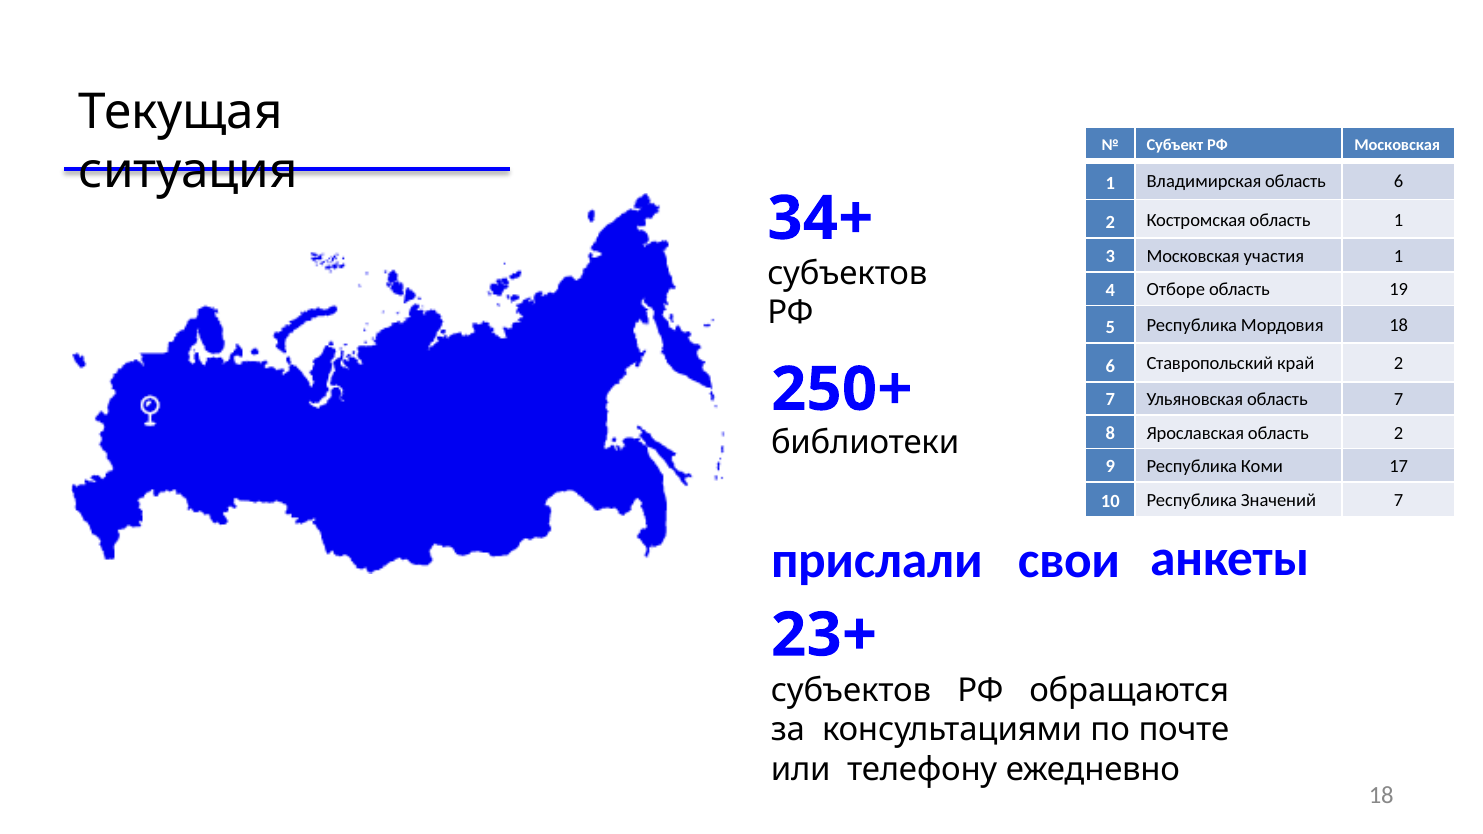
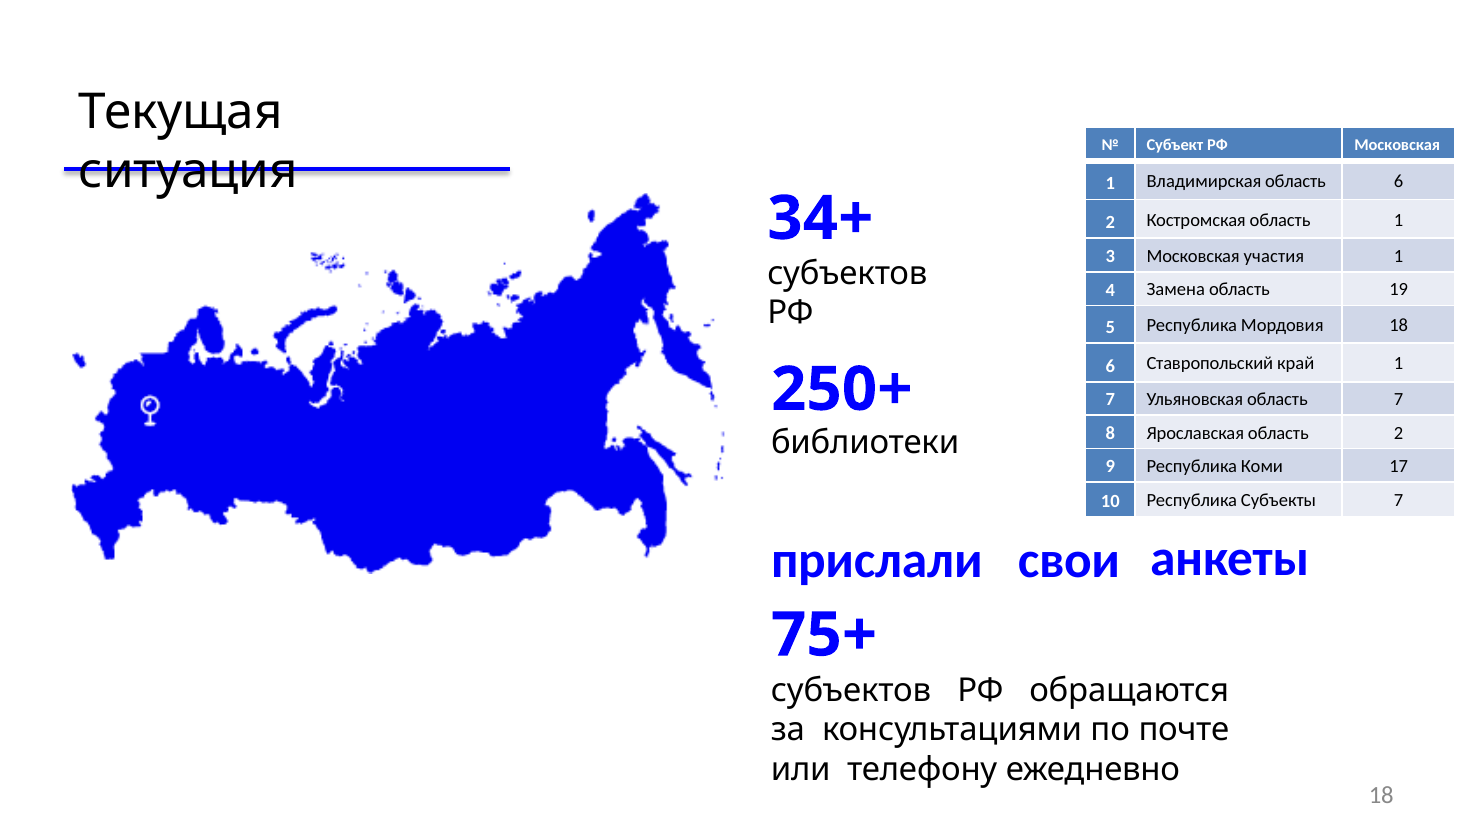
Отборе: Отборе -> Замена
край 2: 2 -> 1
Значений: Значений -> Субъекты
23+: 23+ -> 75+
